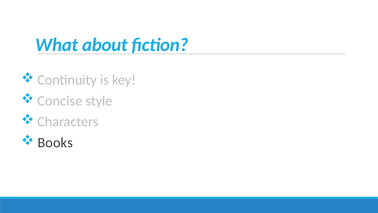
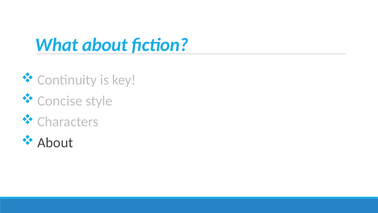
Books at (55, 142): Books -> About
